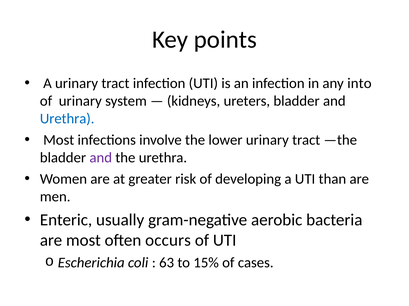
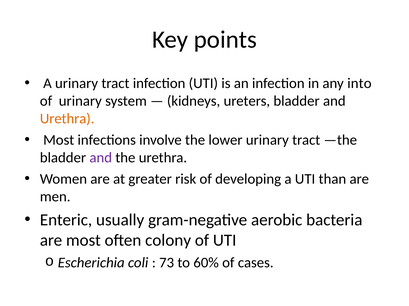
Urethra at (67, 119) colour: blue -> orange
occurs: occurs -> colony
63: 63 -> 73
15%: 15% -> 60%
